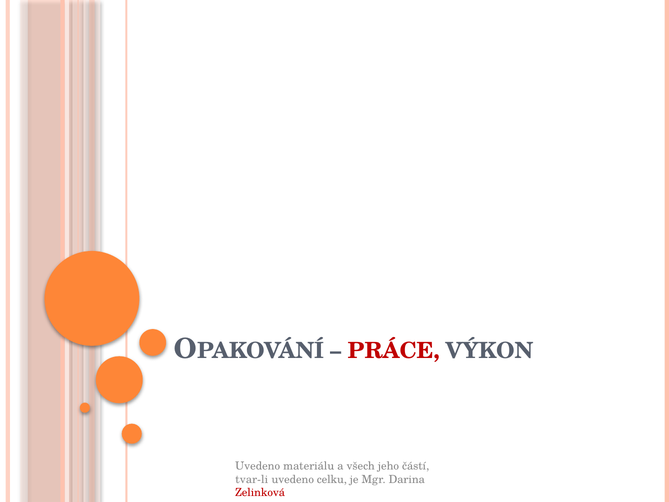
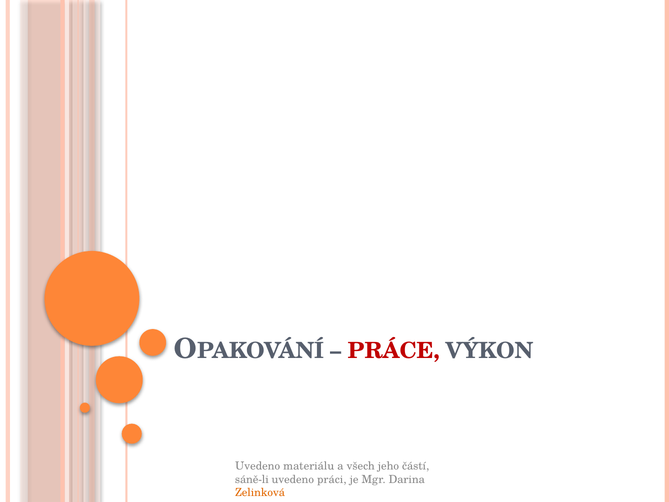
tvar-li: tvar-li -> sáně-li
celku: celku -> práci
Zelinková colour: red -> orange
